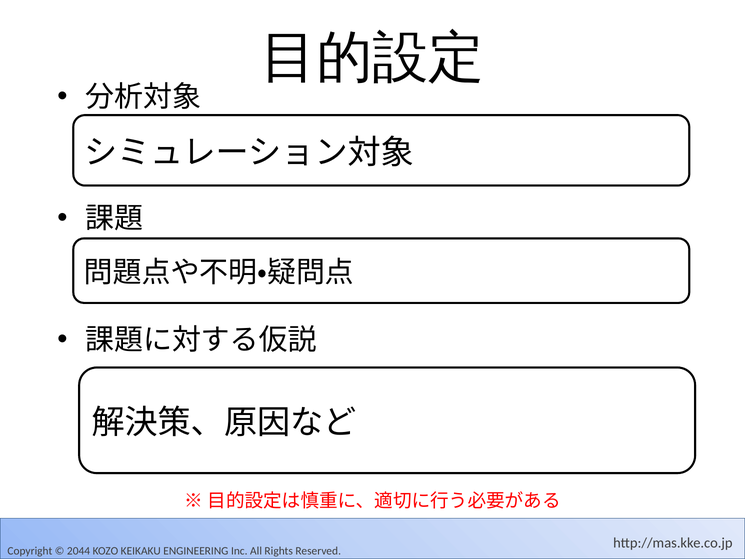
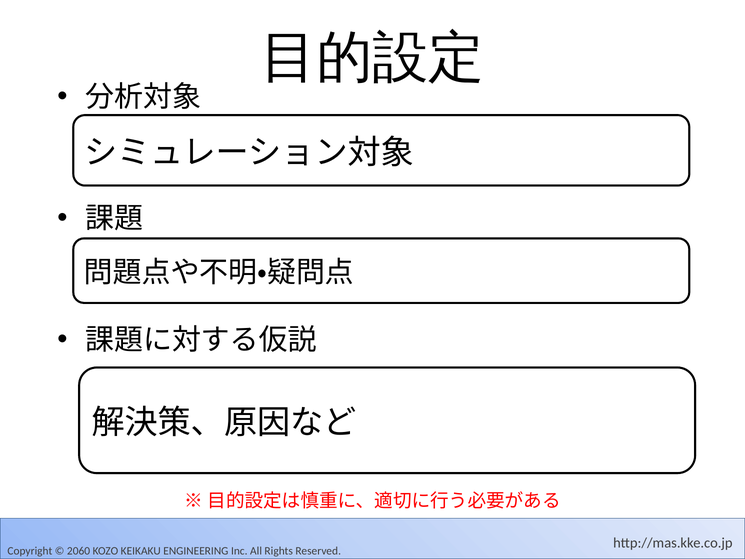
2044: 2044 -> 2060
